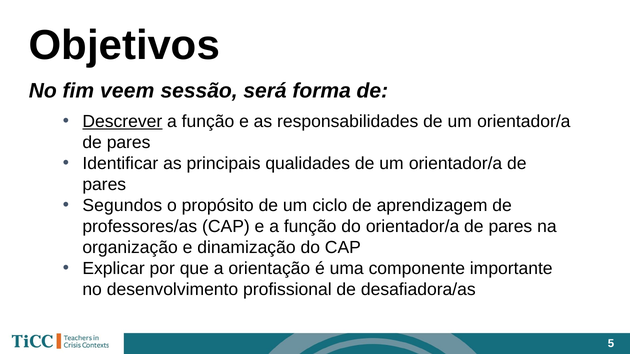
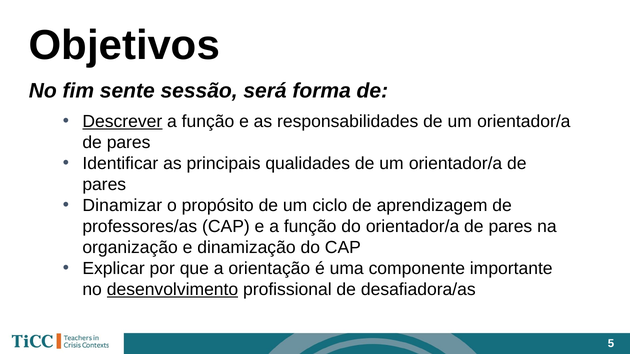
veem: veem -> sente
Segundos: Segundos -> Dinamizar
desenvolvimento underline: none -> present
